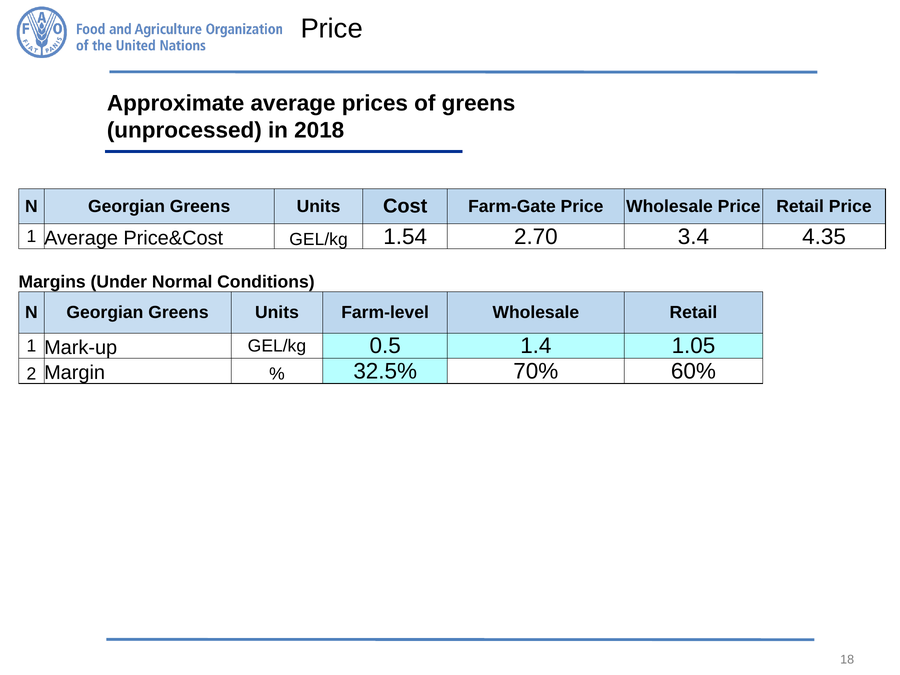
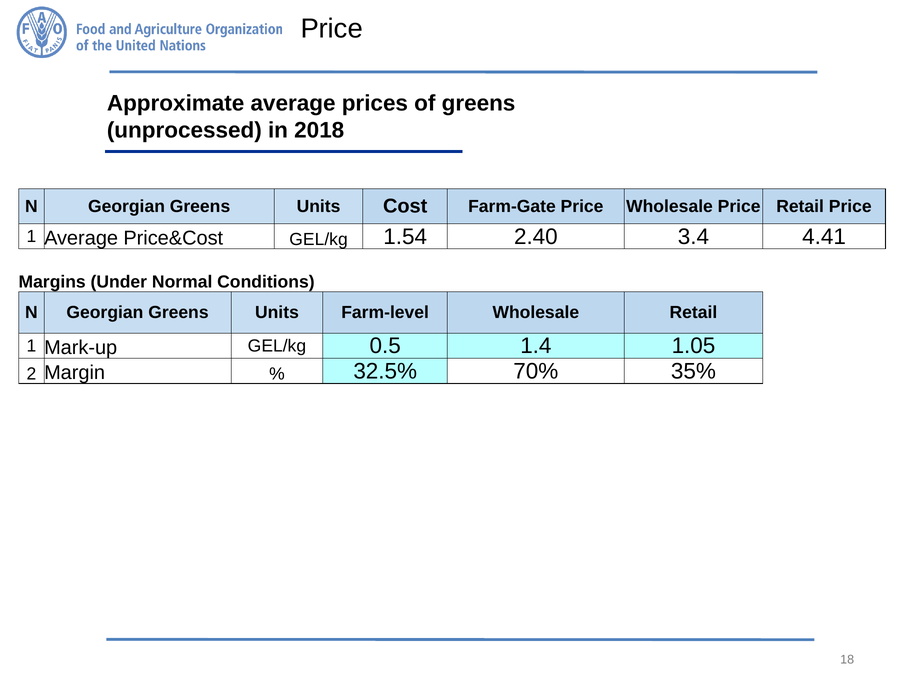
2.70: 2.70 -> 2.40
4.35: 4.35 -> 4.41
60%: 60% -> 35%
